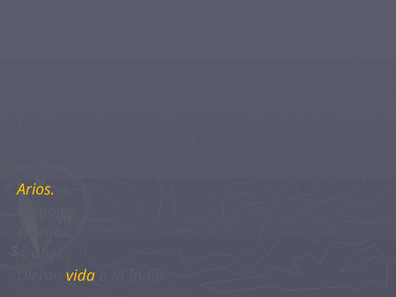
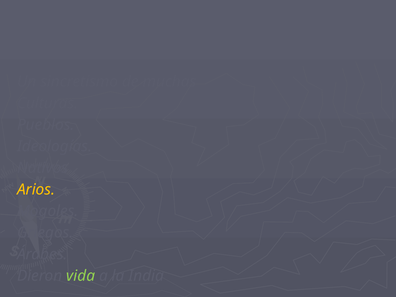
vida colour: yellow -> light green
